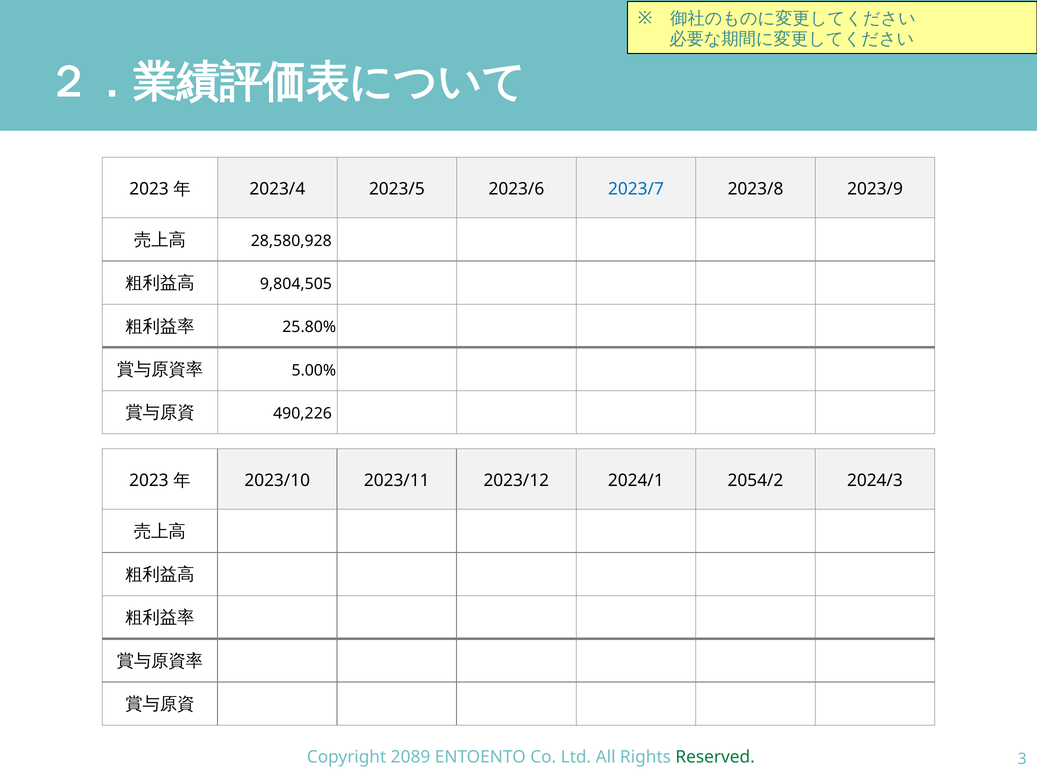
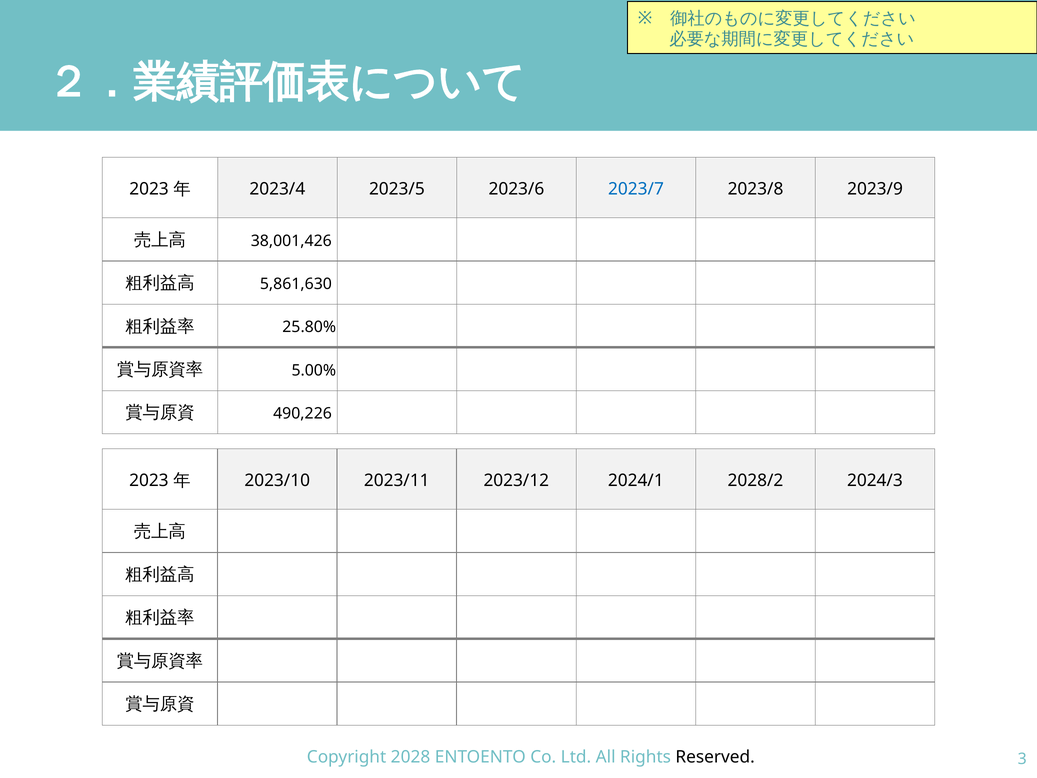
28,580,928: 28,580,928 -> 38,001,426
9,804,505: 9,804,505 -> 5,861,630
2054/2: 2054/2 -> 2028/2
2089: 2089 -> 2028
Reserved colour: green -> black
